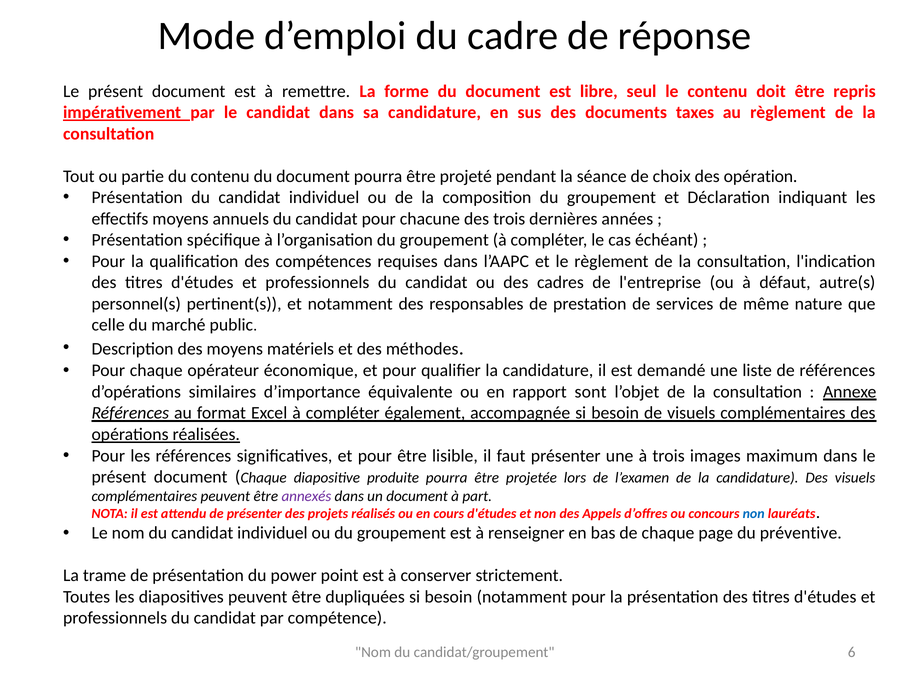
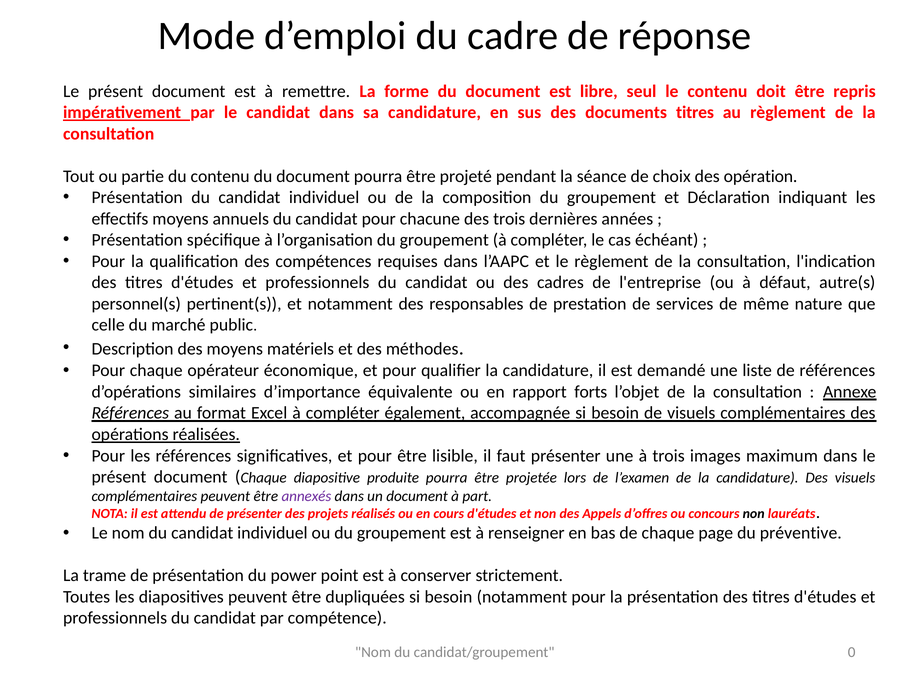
documents taxes: taxes -> titres
sont: sont -> forts
non at (754, 513) colour: blue -> black
6: 6 -> 0
